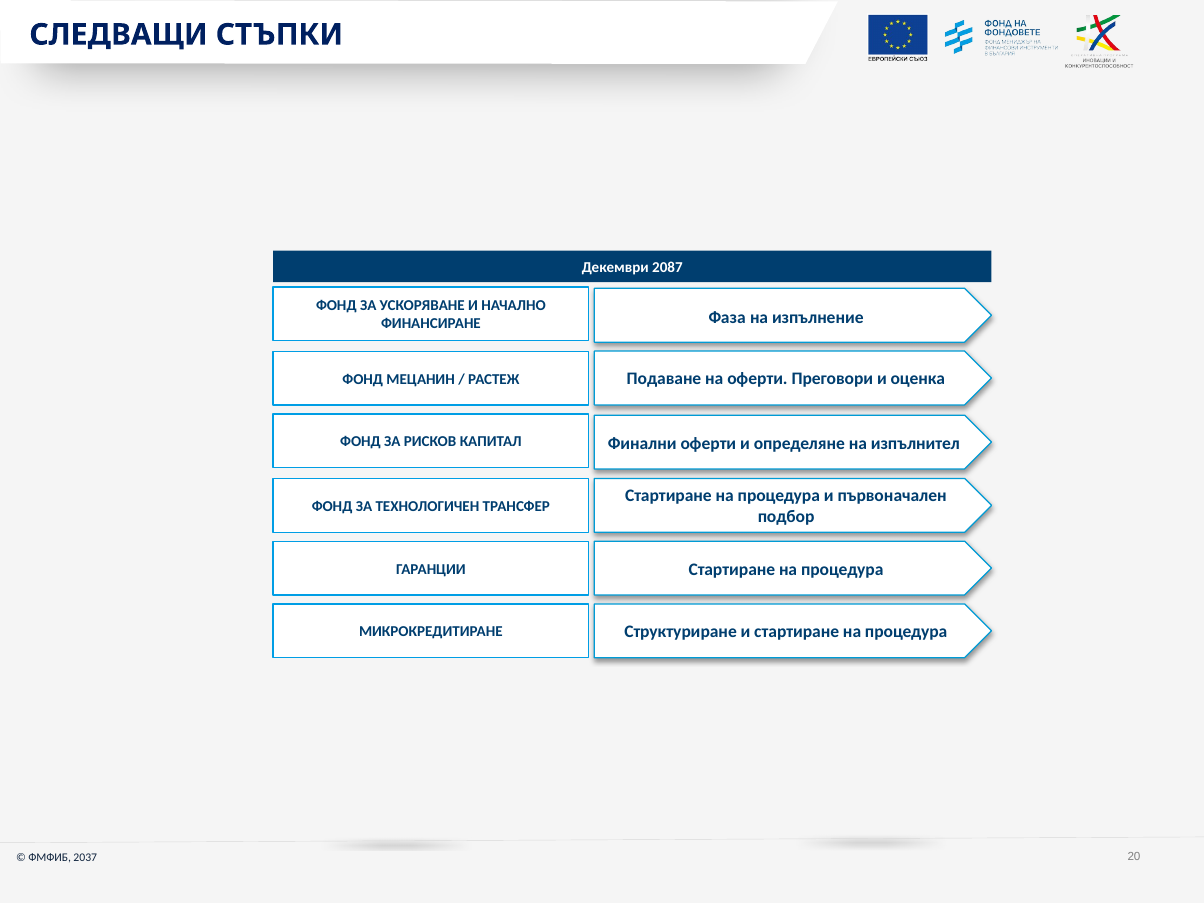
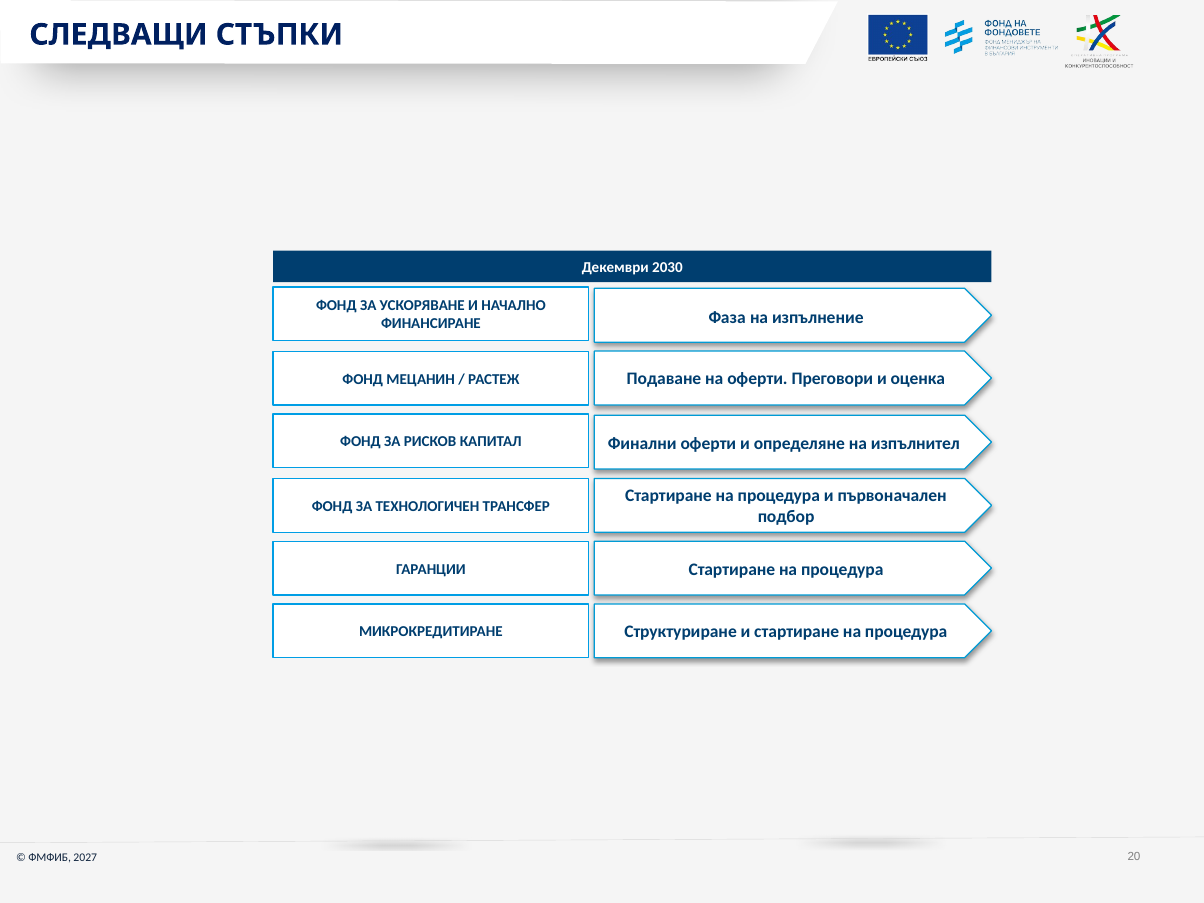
2087: 2087 -> 2030
2037: 2037 -> 2027
